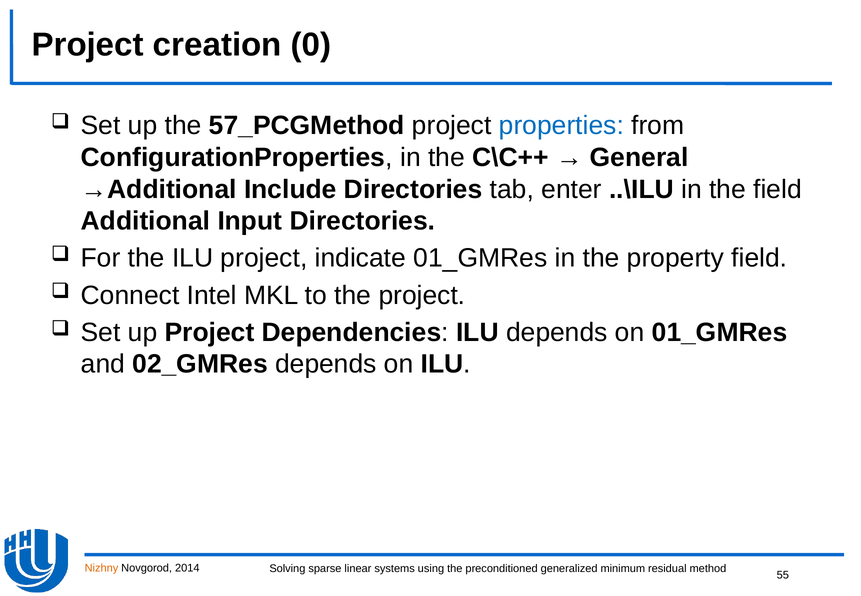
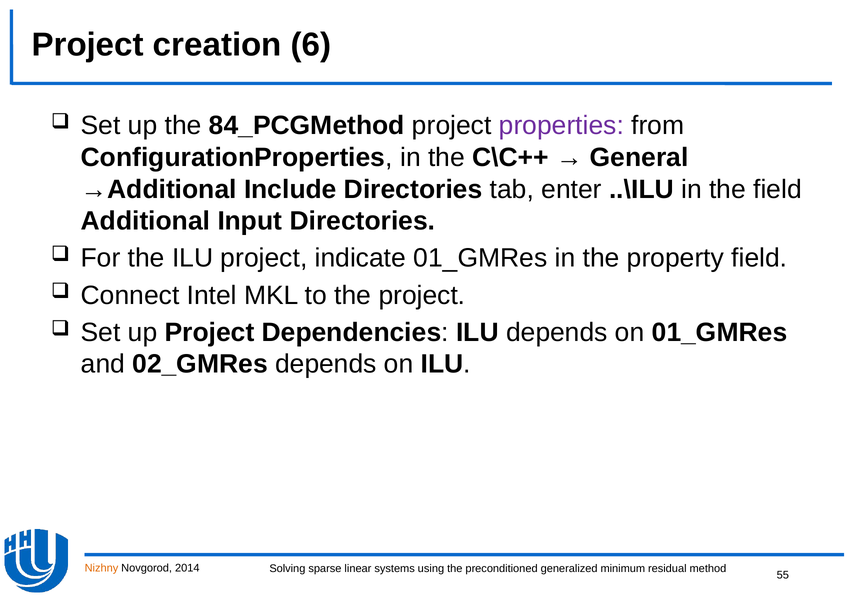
0: 0 -> 6
57_PСGMethod: 57_PСGMethod -> 84_PСGMethod
properties colour: blue -> purple
